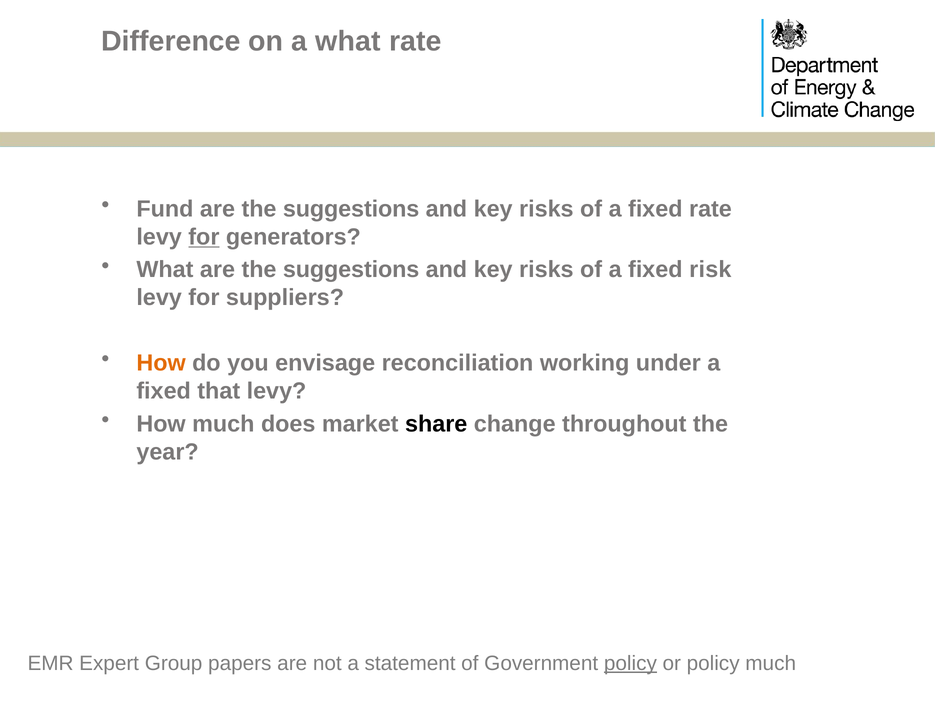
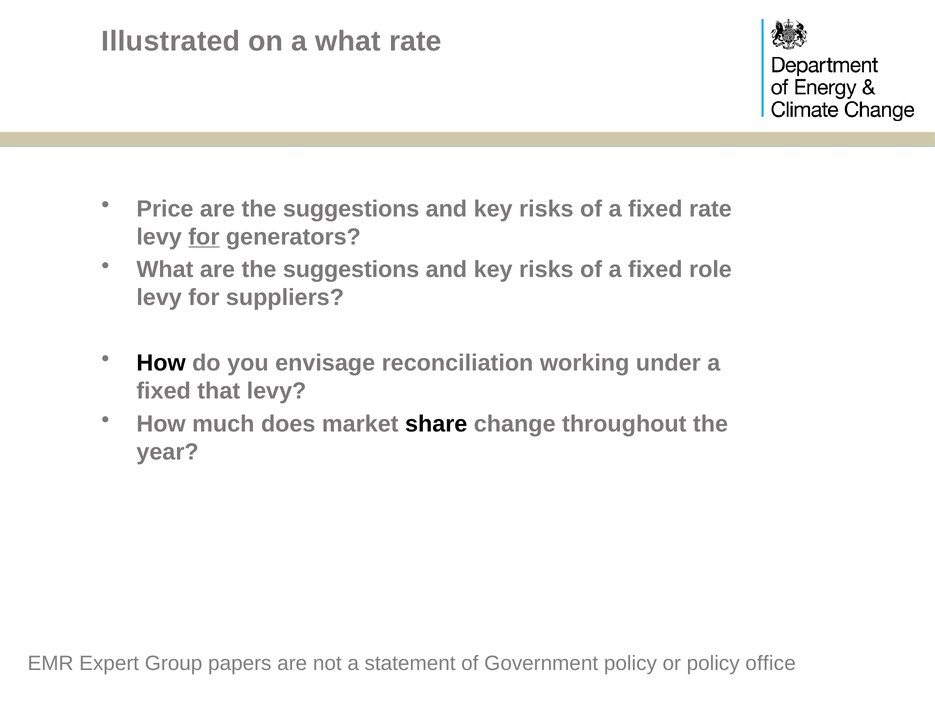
Difference: Difference -> Illustrated
Fund: Fund -> Price
risk: risk -> role
How at (161, 363) colour: orange -> black
policy at (630, 664) underline: present -> none
policy much: much -> office
